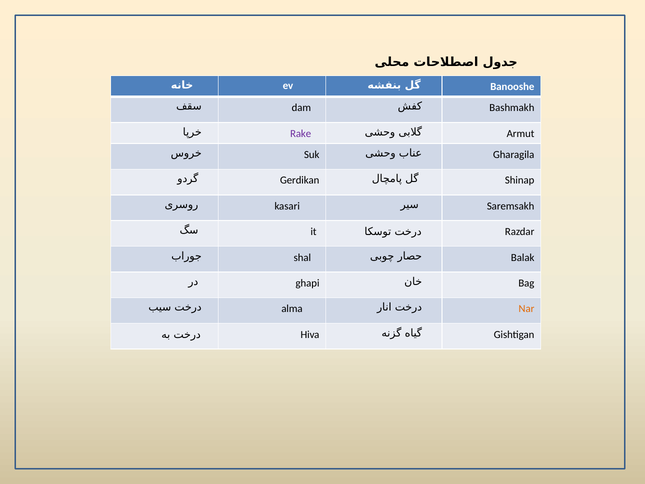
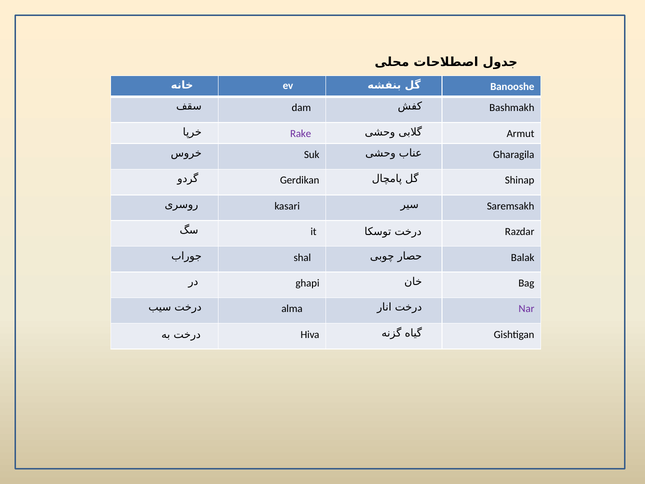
Nar colour: orange -> purple
